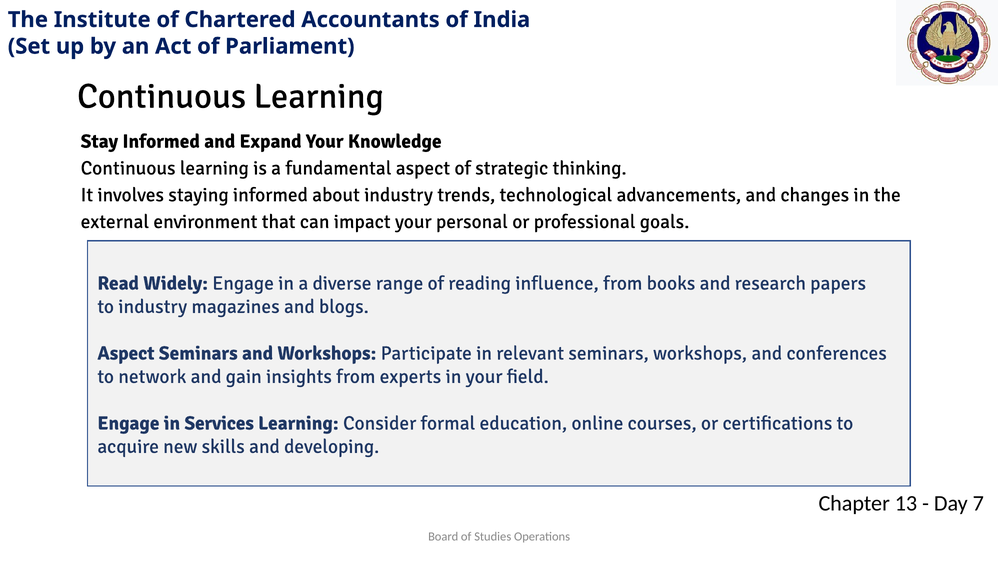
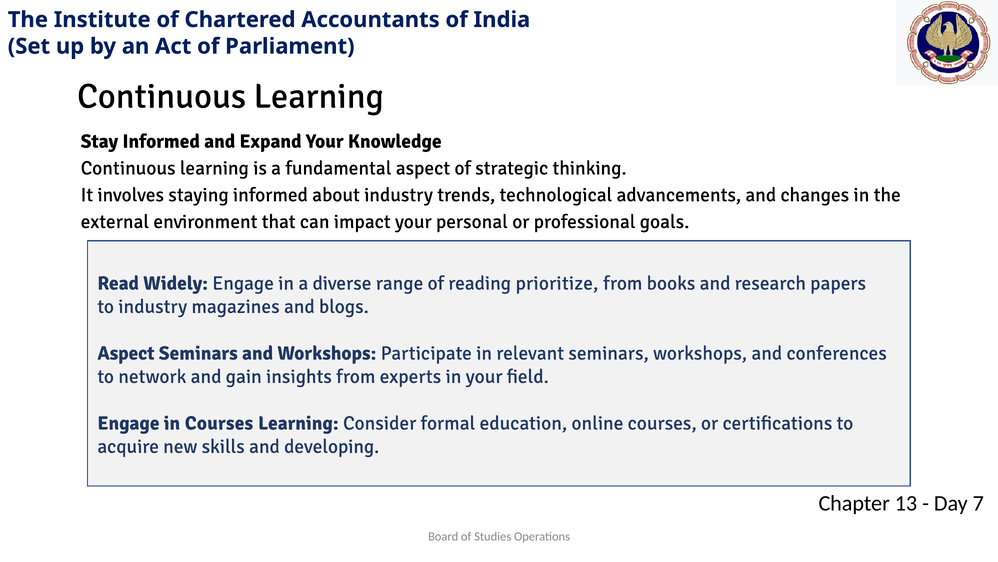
influence: influence -> prioritize
in Services: Services -> Courses
